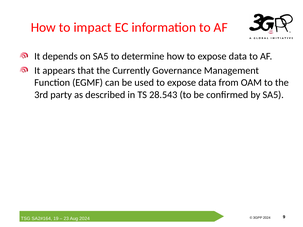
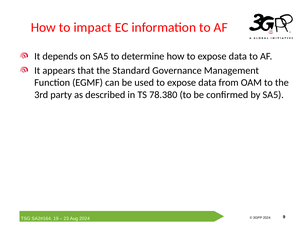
Currently: Currently -> Standard
28.543: 28.543 -> 78.380
